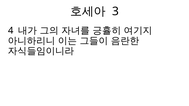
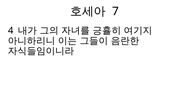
3: 3 -> 7
